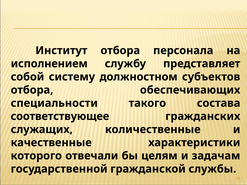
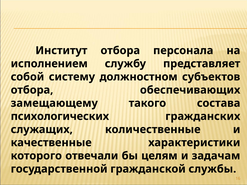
специальности: специальности -> замещающему
соответствующее: соответствующее -> психологических
